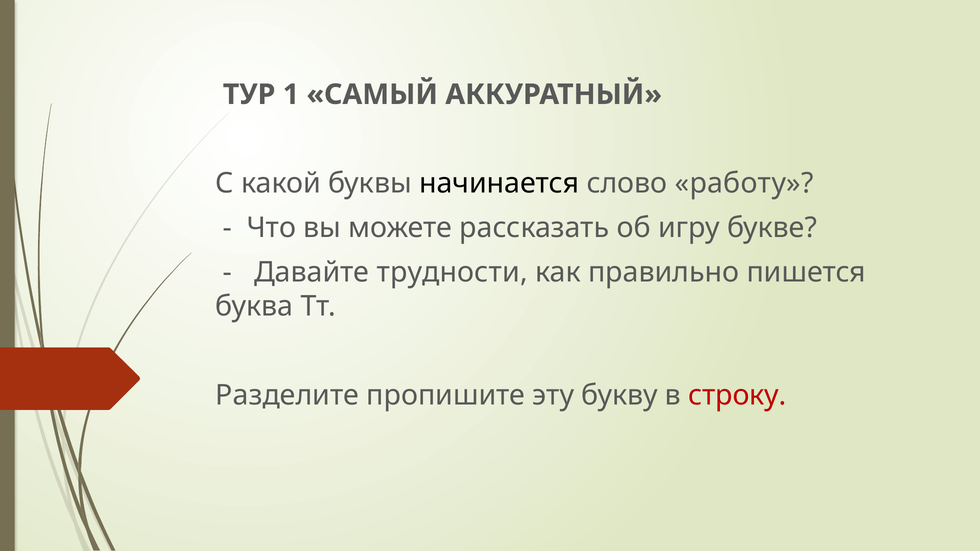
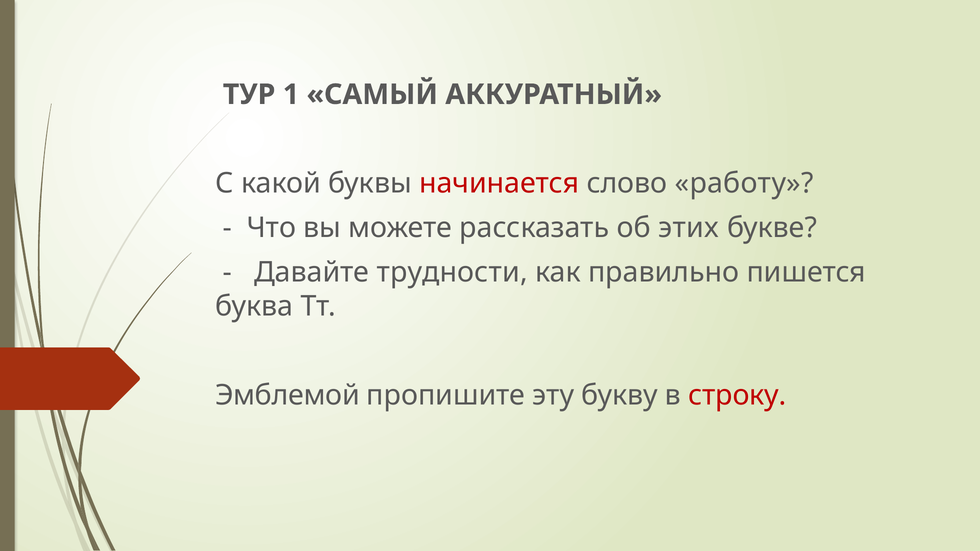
начинается colour: black -> red
игру: игру -> этих
Разделите: Разделите -> Эмблемой
